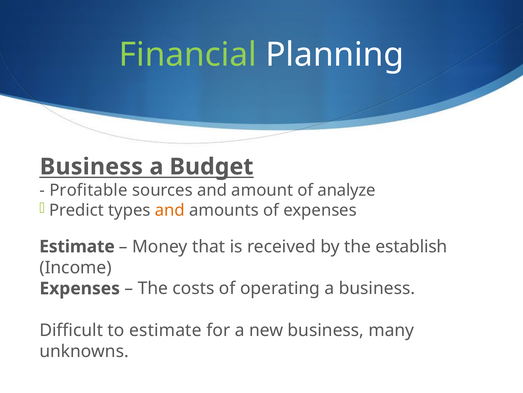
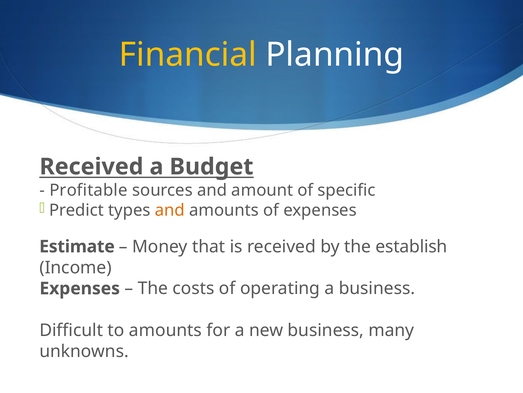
Financial colour: light green -> yellow
Business at (91, 166): Business -> Received
analyze: analyze -> specific
to estimate: estimate -> amounts
